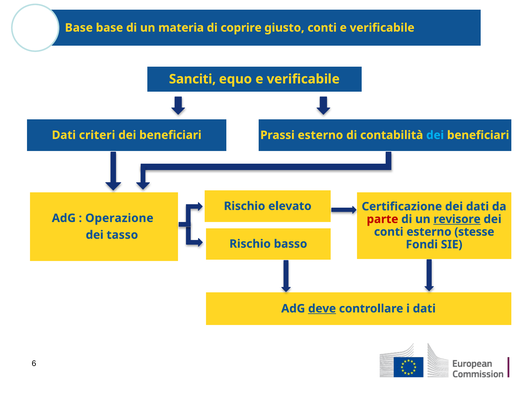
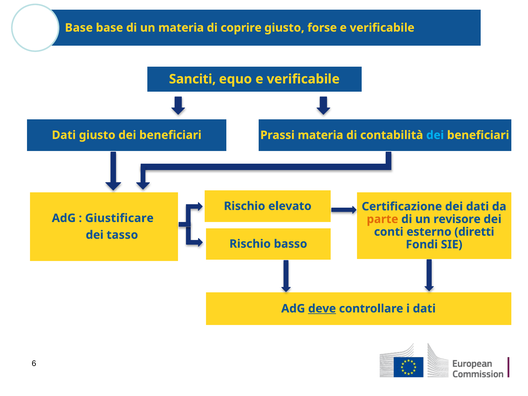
giusto conti: conti -> forse
Dati criteri: criteri -> giusto
Prassi esterno: esterno -> materia
Operazione: Operazione -> Giustificare
parte colour: red -> orange
revisore underline: present -> none
stesse: stesse -> diretti
